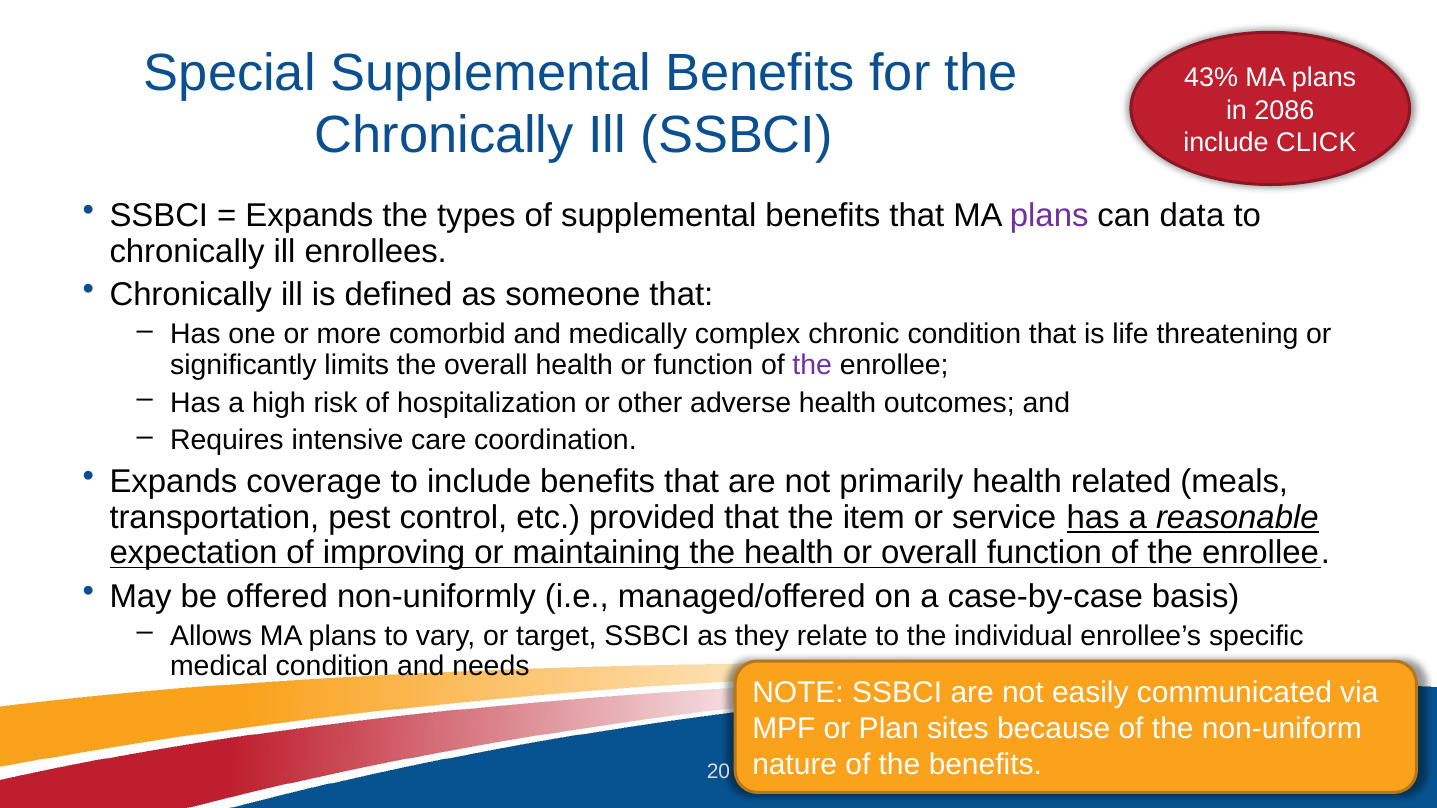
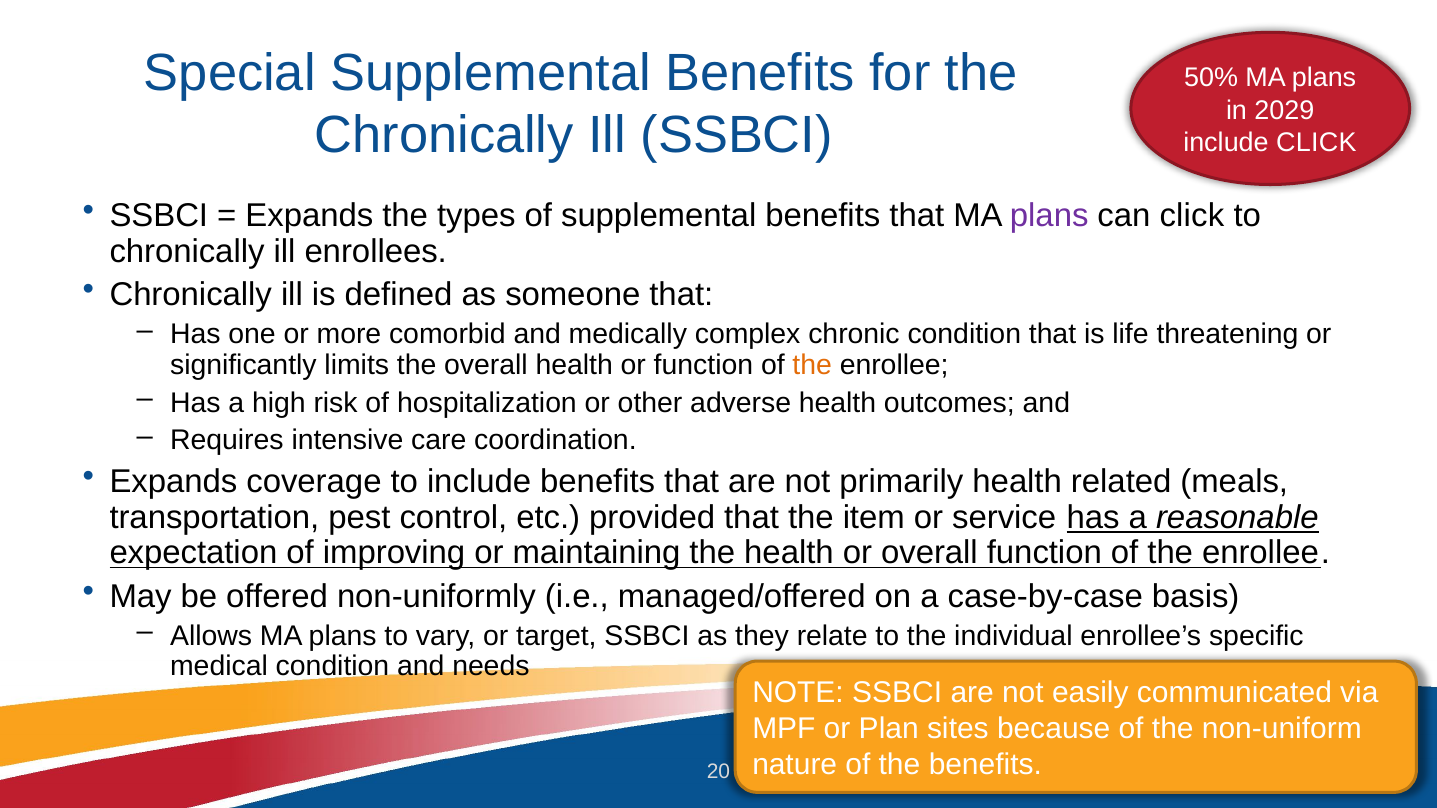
43%: 43% -> 50%
2086: 2086 -> 2029
can data: data -> click
the at (812, 365) colour: purple -> orange
